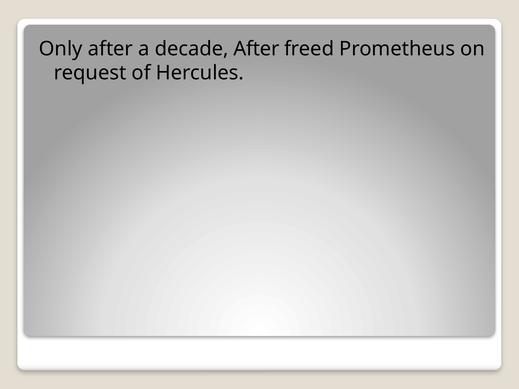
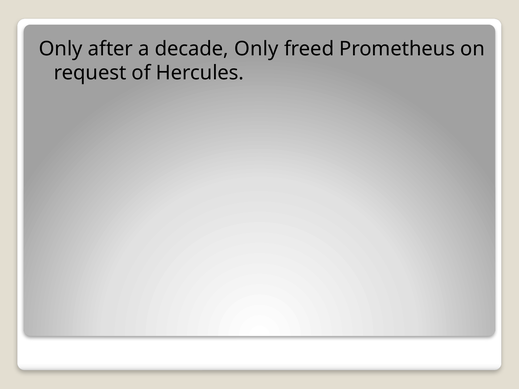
decade After: After -> Only
